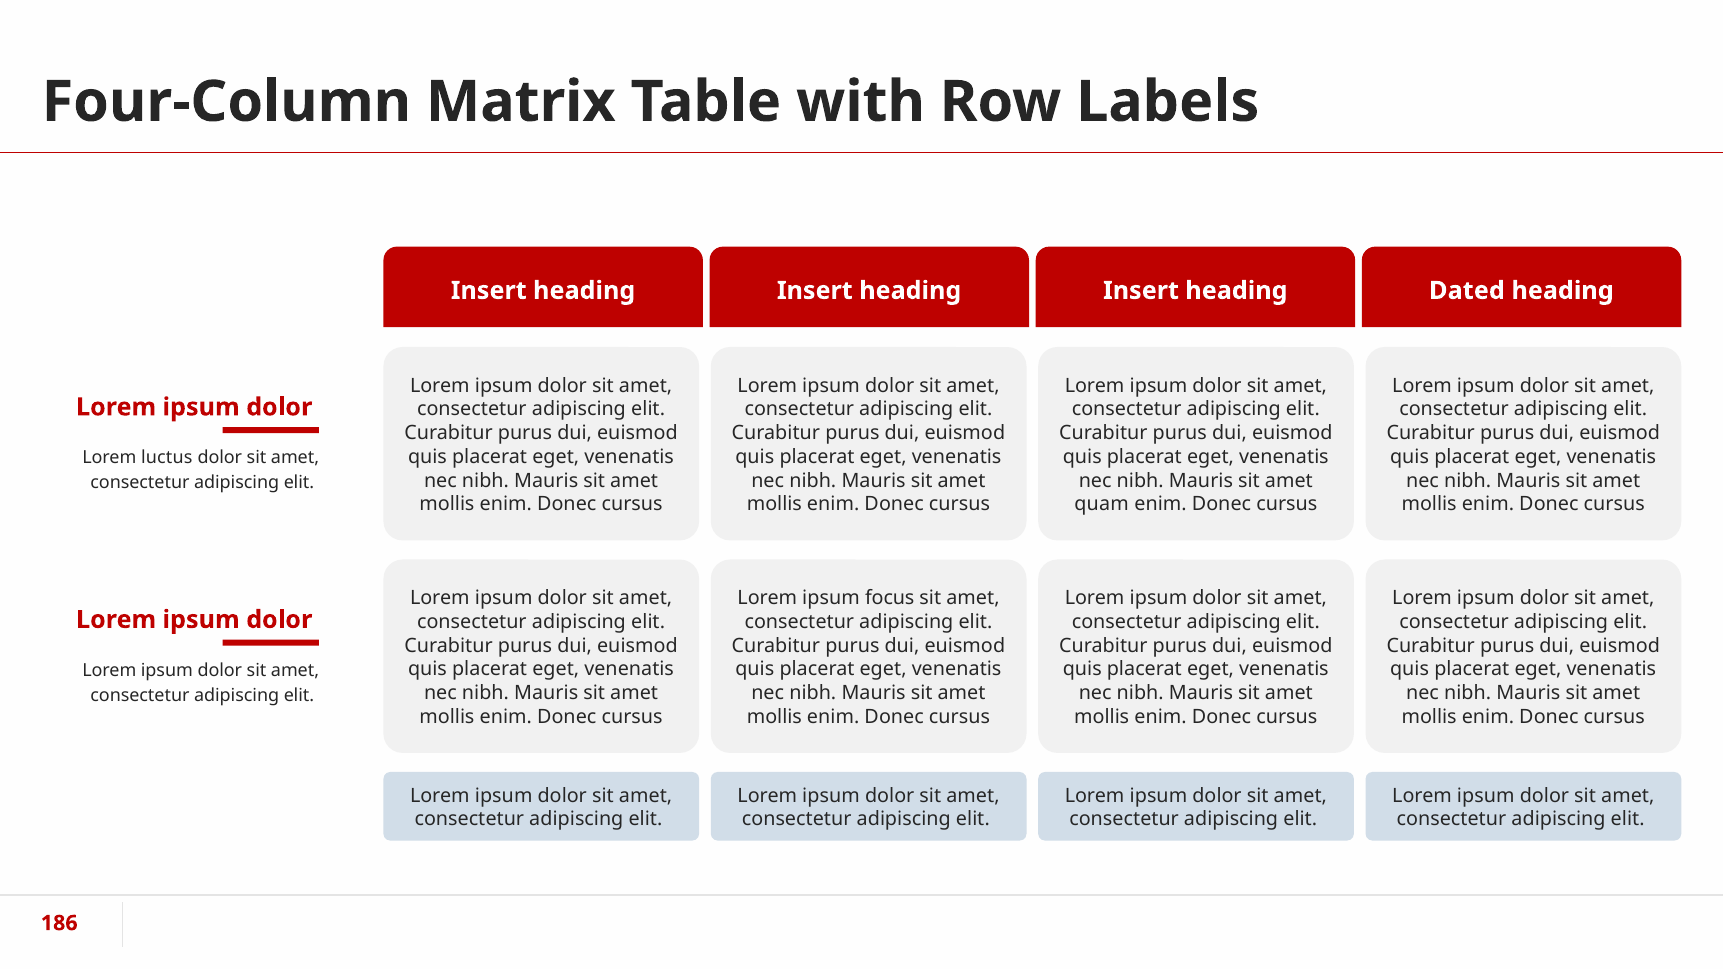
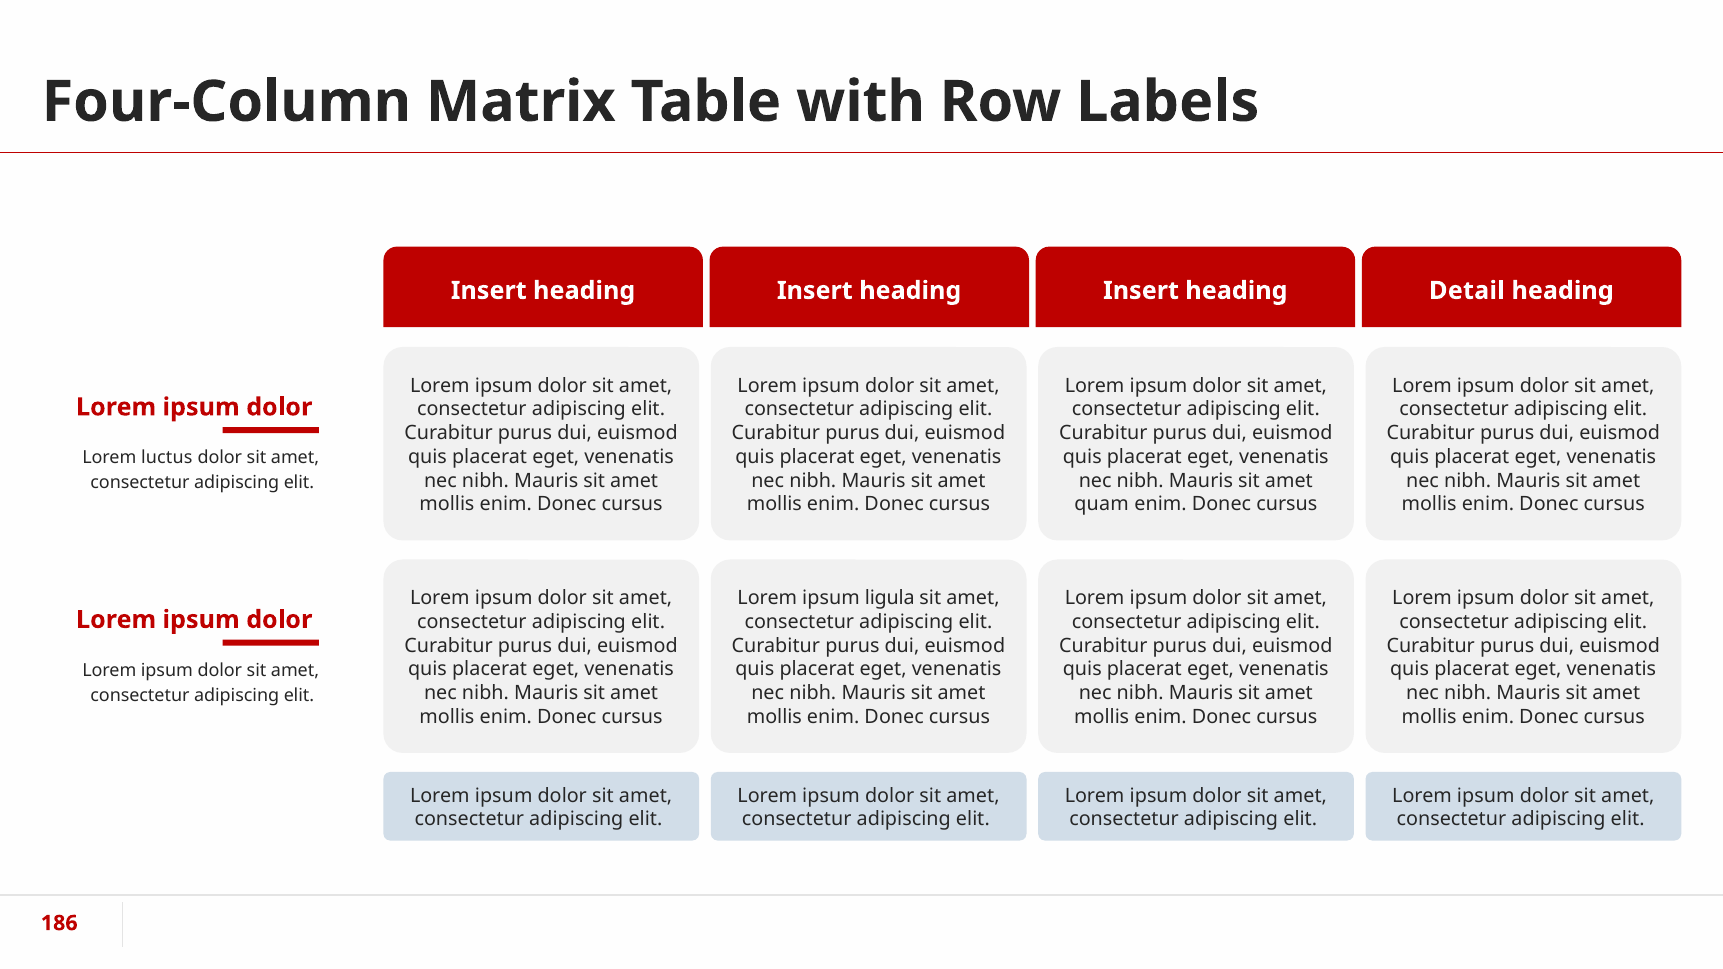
Dated: Dated -> Detail
focus: focus -> ligula
